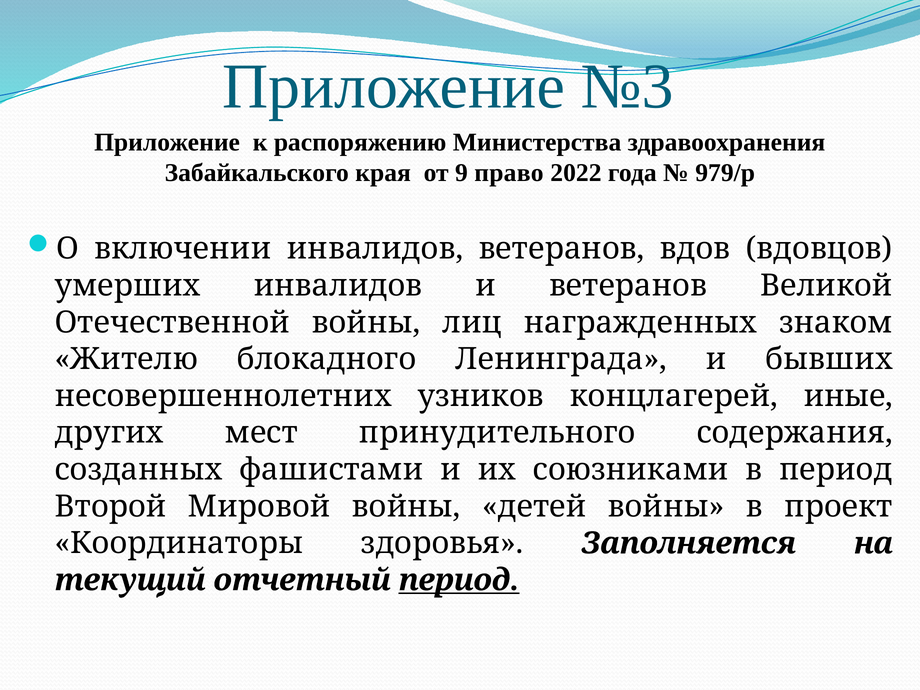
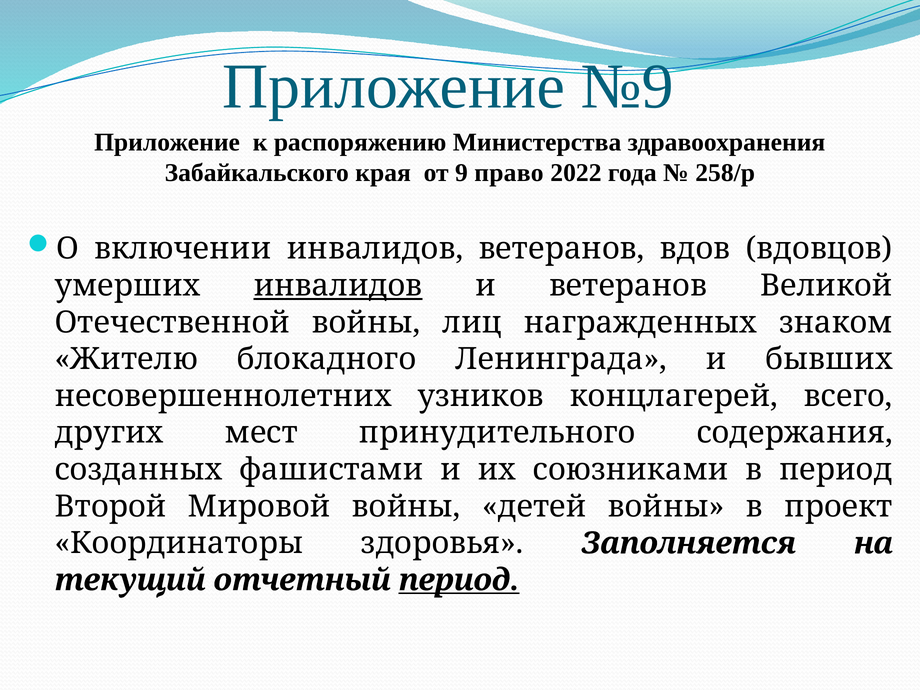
№3: №3 -> №9
979/р: 979/р -> 258/р
инвалидов at (338, 286) underline: none -> present
иные: иные -> всего
